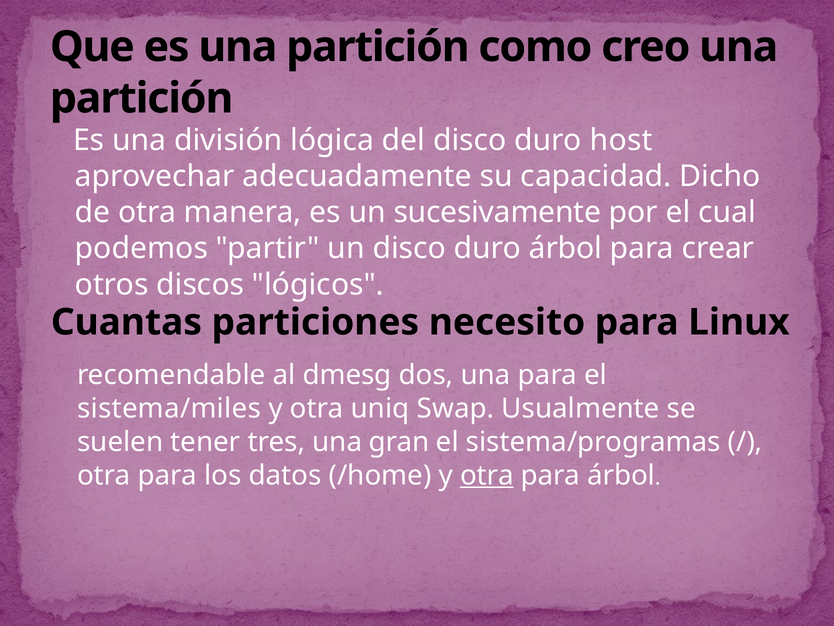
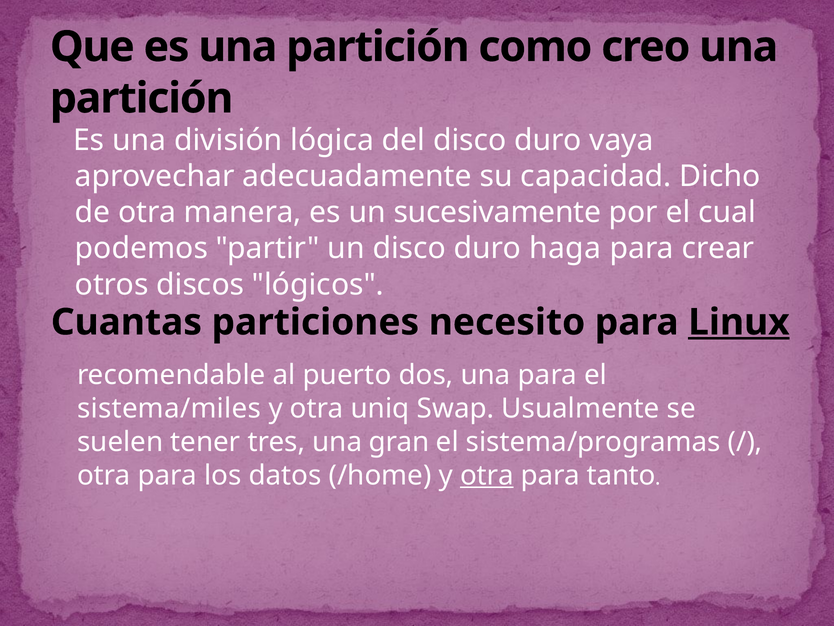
host: host -> vaya
duro árbol: árbol -> haga
Linux underline: none -> present
dmesg: dmesg -> puerto
para árbol: árbol -> tanto
